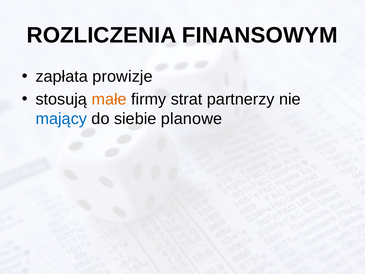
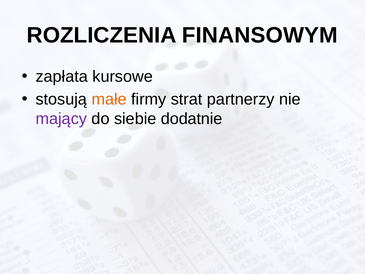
prowizje: prowizje -> kursowe
mający colour: blue -> purple
planowe: planowe -> dodatnie
